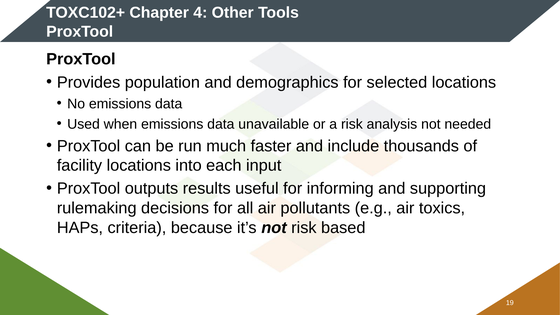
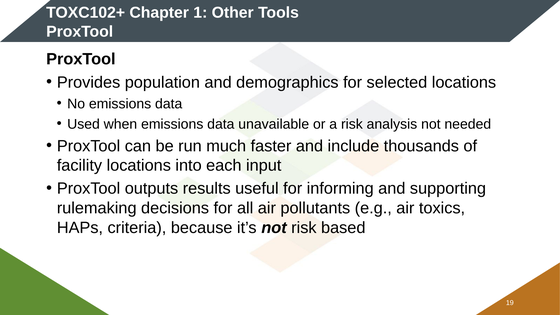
4: 4 -> 1
